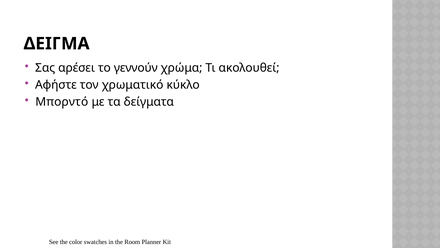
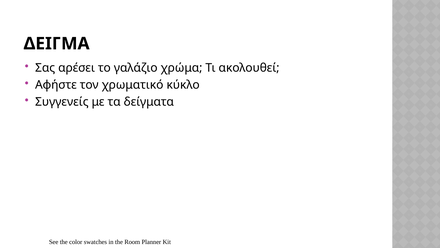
γεννούν: γεννούν -> γαλάζιο
Μπορντό: Μπορντό -> Συγγενείς
